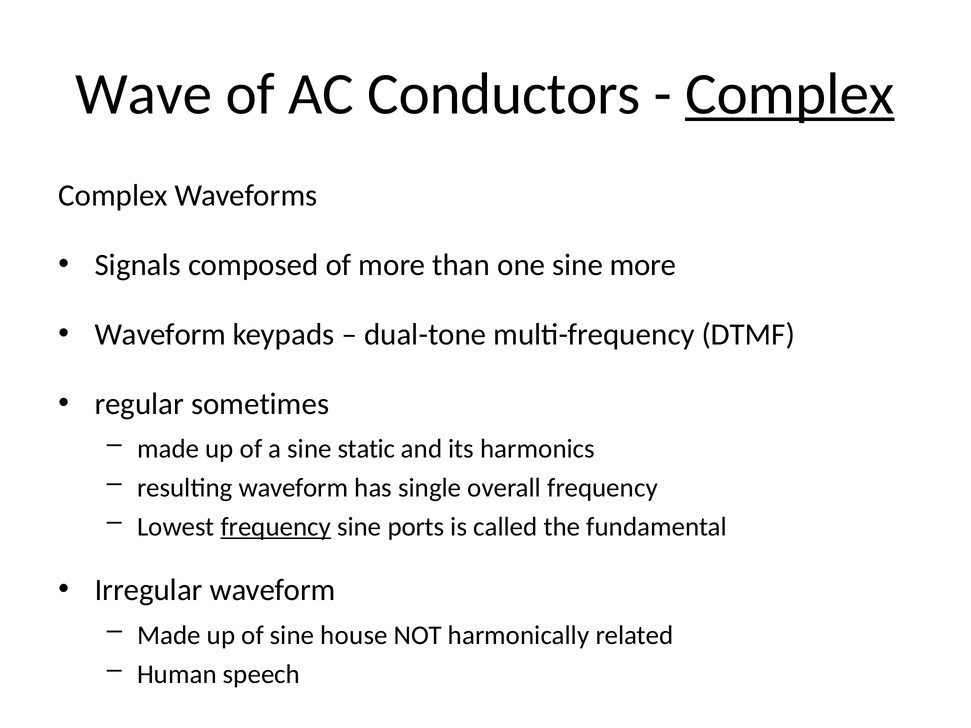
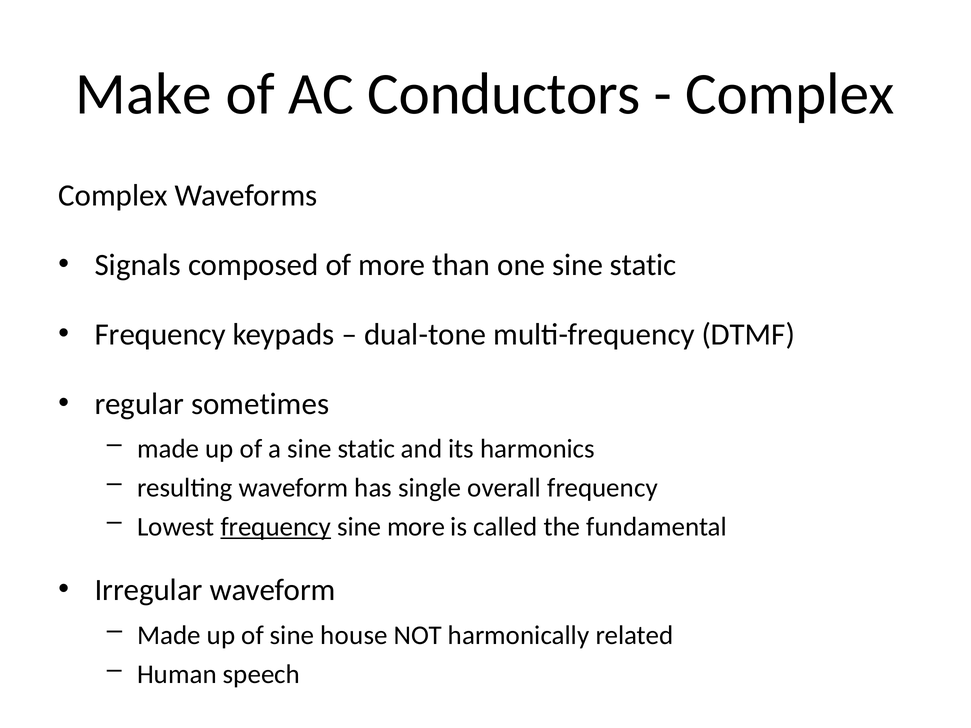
Wave: Wave -> Make
Complex at (790, 94) underline: present -> none
one sine more: more -> static
Waveform at (160, 335): Waveform -> Frequency
sine ports: ports -> more
